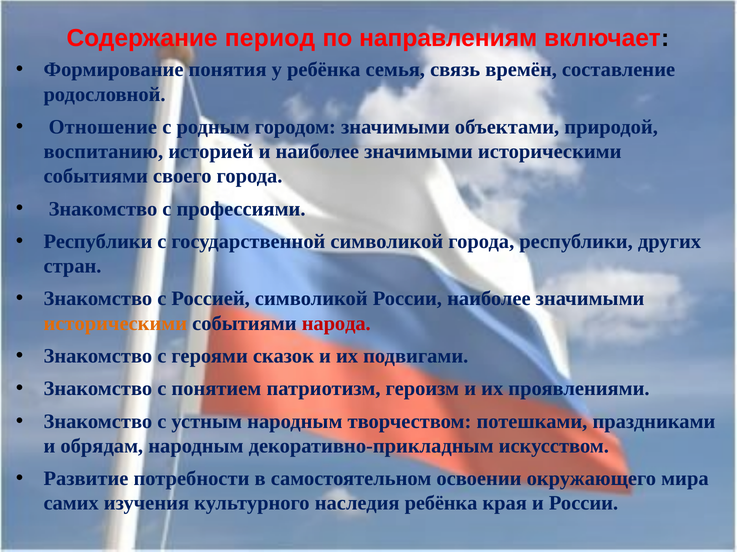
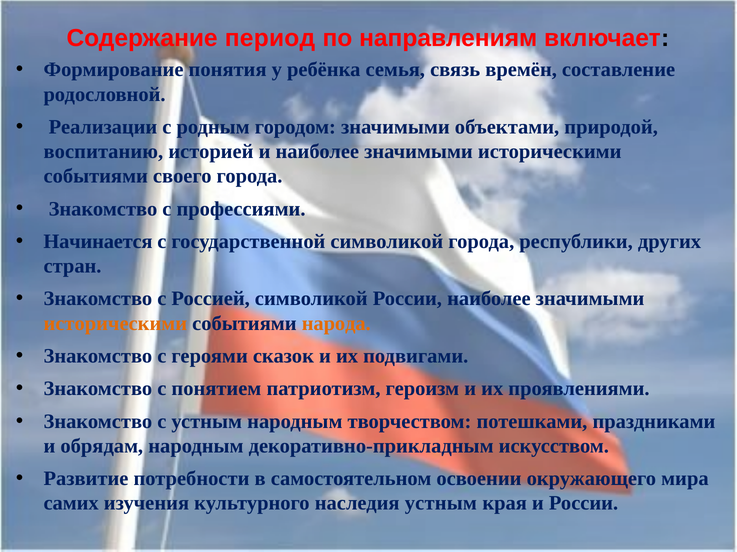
Отношение: Отношение -> Реализации
Республики at (98, 242): Республики -> Начинается
народа colour: red -> orange
наследия ребёнка: ребёнка -> устным
